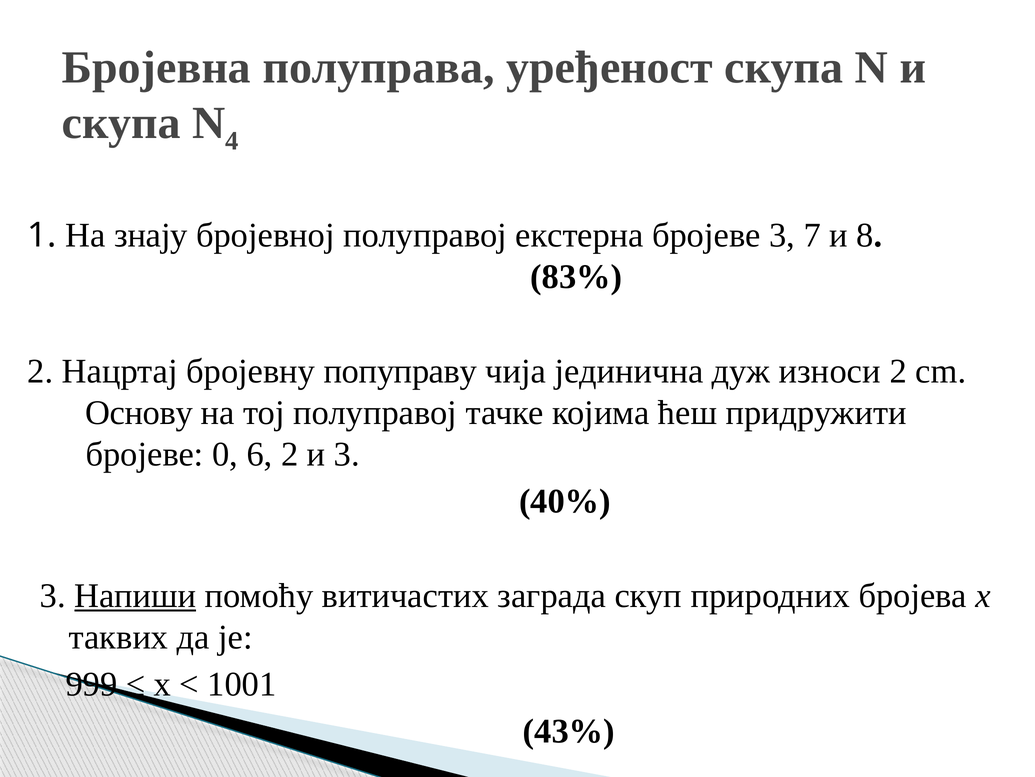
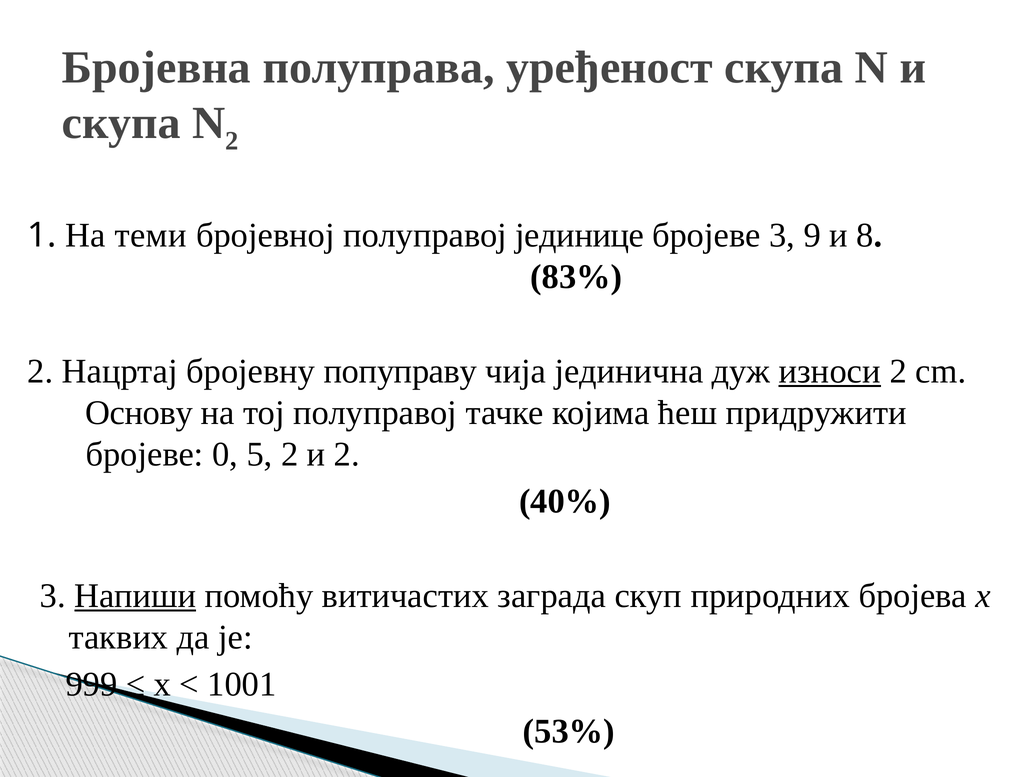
N 4: 4 -> 2
знају: знају -> теми
екстерна: екстерна -> јединице
7: 7 -> 9
износи underline: none -> present
6: 6 -> 5
и 3: 3 -> 2
43%: 43% -> 53%
